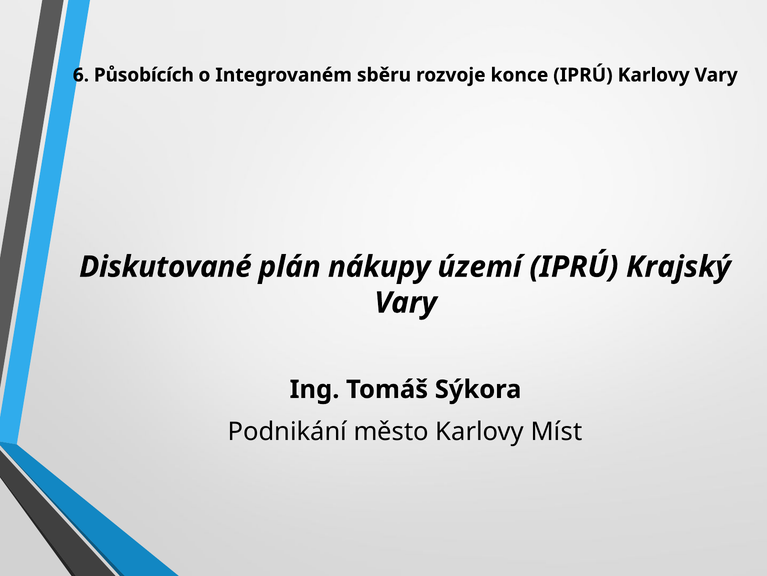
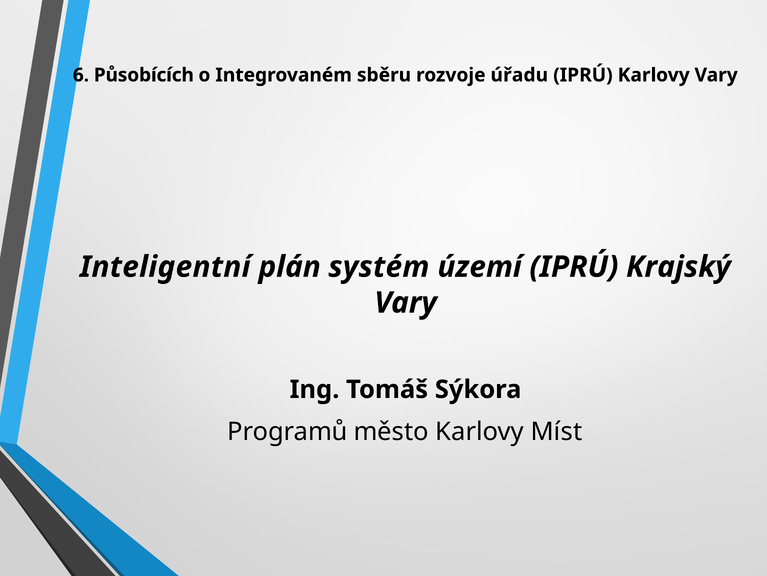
konce: konce -> úřadu
Diskutované: Diskutované -> Inteligentní
nákupy: nákupy -> systém
Podnikání: Podnikání -> Programů
